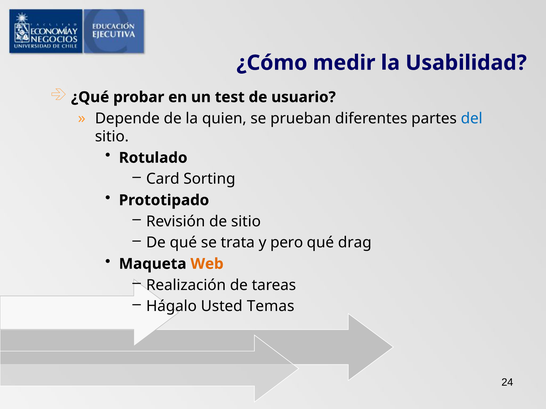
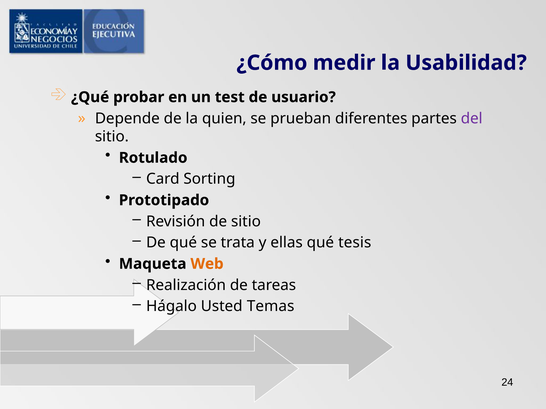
del colour: blue -> purple
pero: pero -> ellas
drag: drag -> tesis
